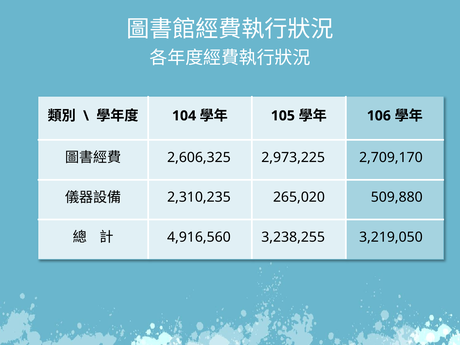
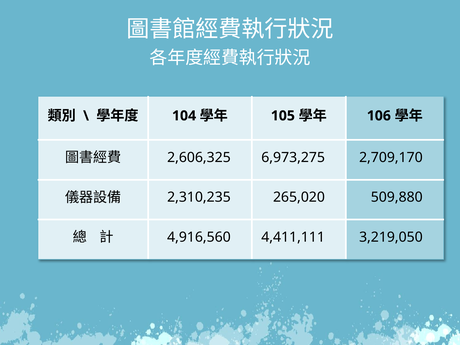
2,973,225: 2,973,225 -> 6,973,275
3,238,255: 3,238,255 -> 4,411,111
